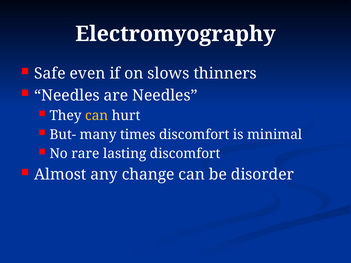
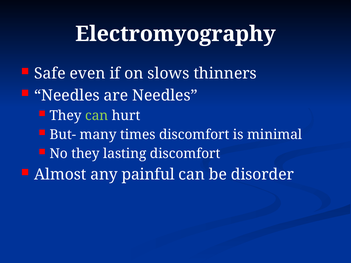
can at (97, 116) colour: yellow -> light green
No rare: rare -> they
change: change -> painful
